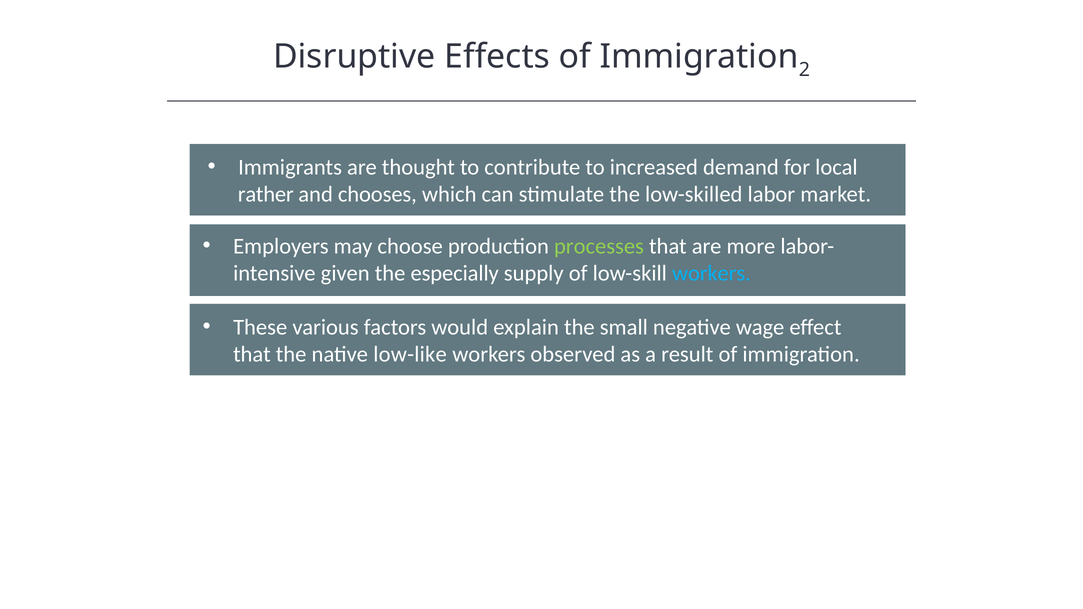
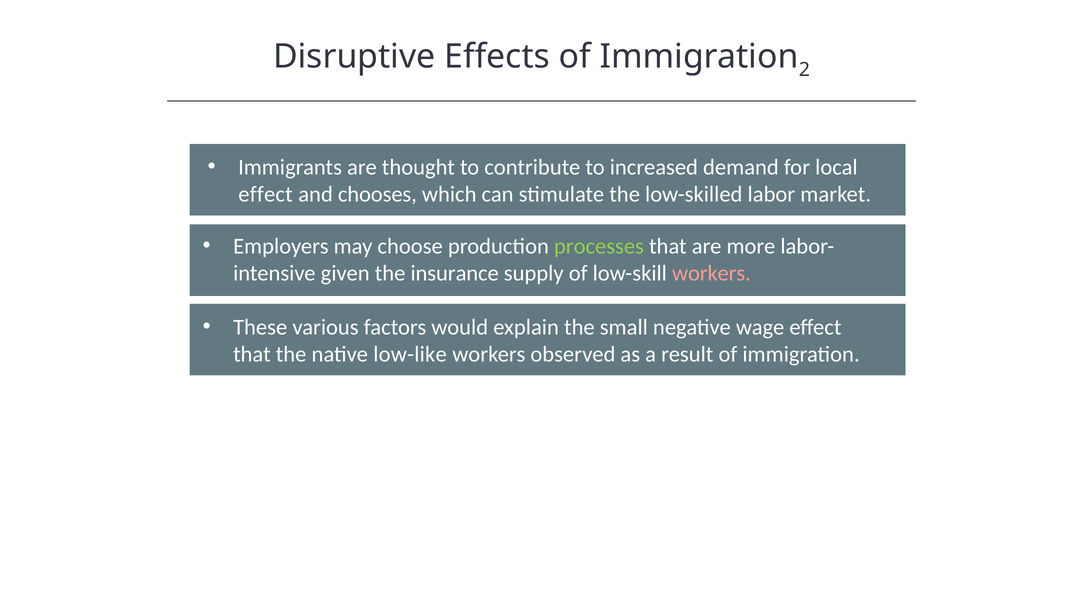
rather at (266, 194): rather -> effect
especially: especially -> insurance
workers at (711, 273) colour: light blue -> pink
